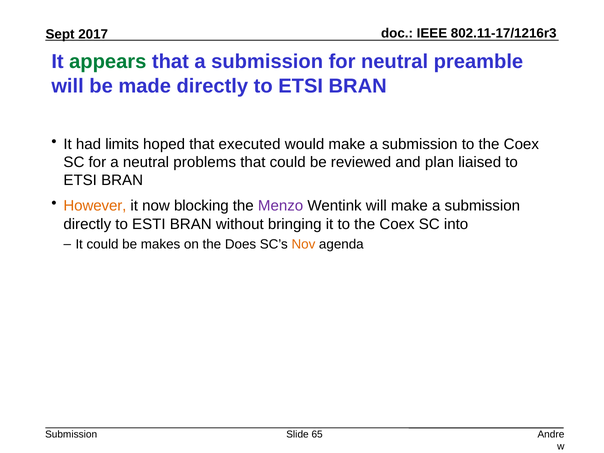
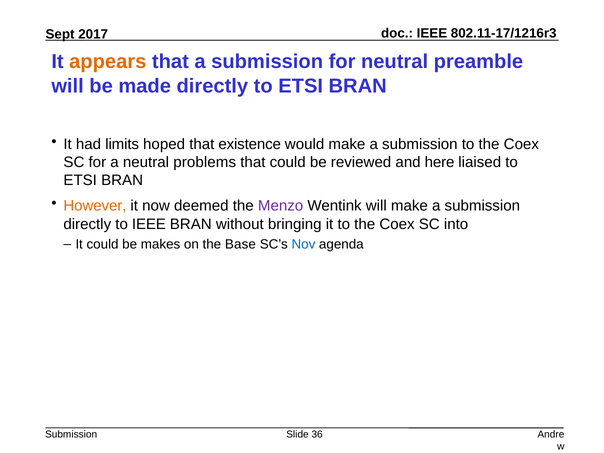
appears colour: green -> orange
executed: executed -> existence
plan: plan -> here
blocking: blocking -> deemed
to ESTI: ESTI -> IEEE
Does: Does -> Base
Nov colour: orange -> blue
65: 65 -> 36
